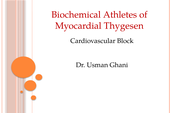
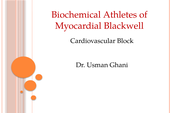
Thygesen: Thygesen -> Blackwell
